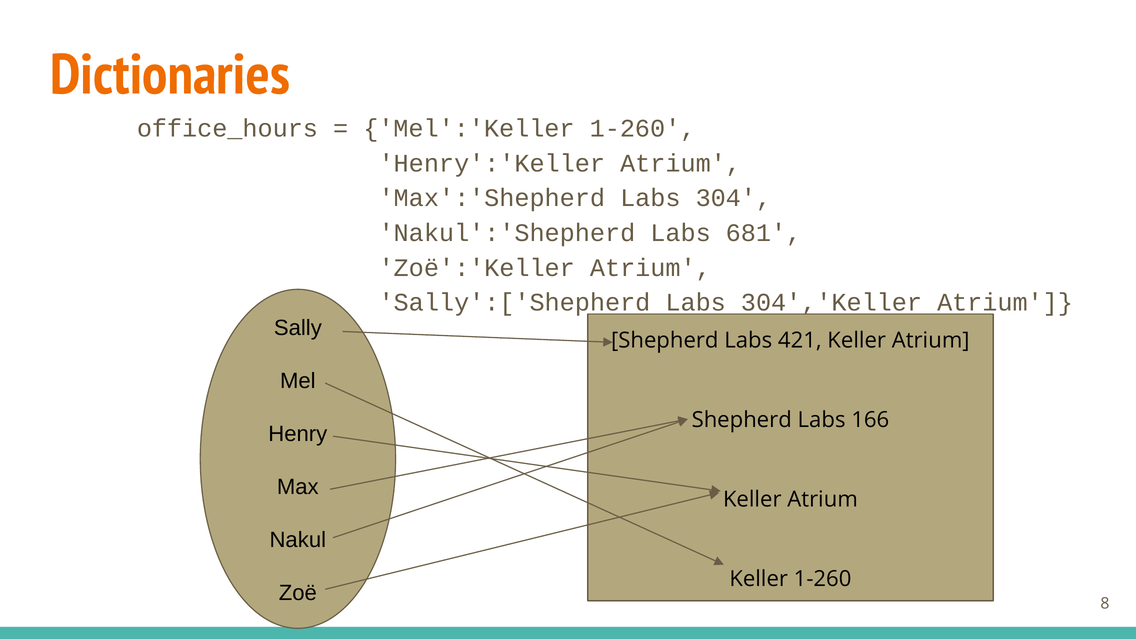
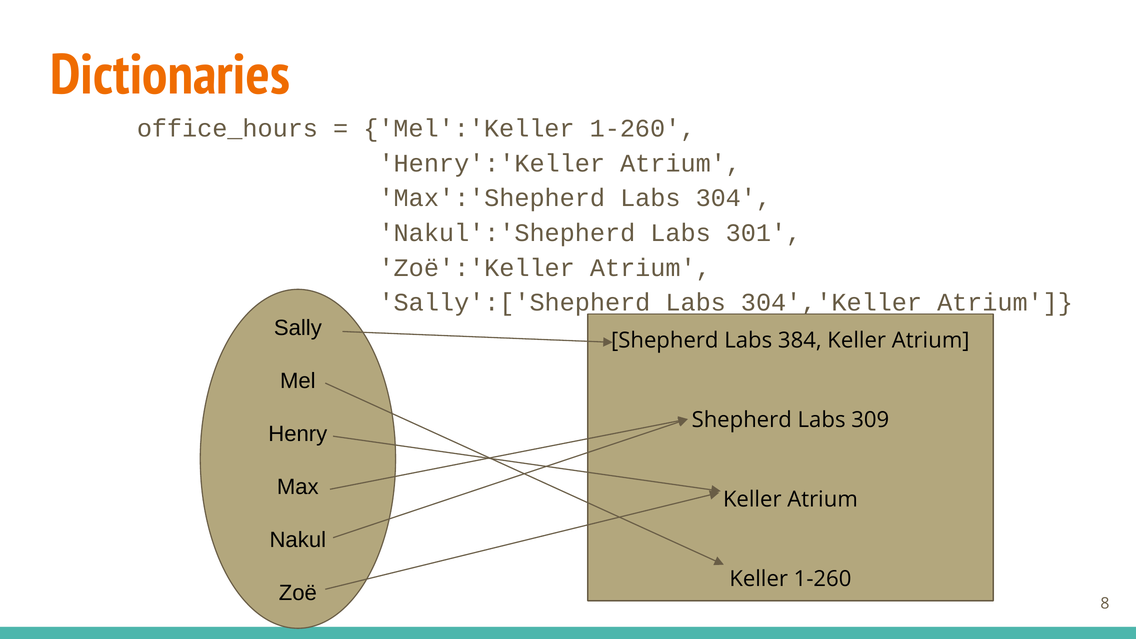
681: 681 -> 301
421: 421 -> 384
166: 166 -> 309
